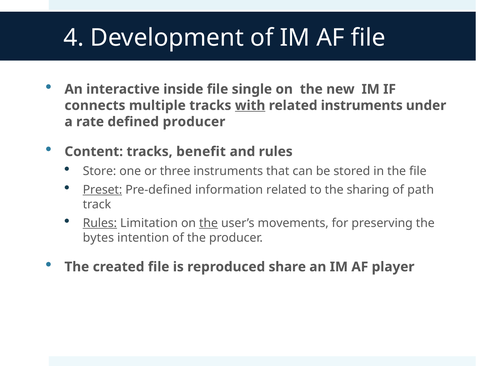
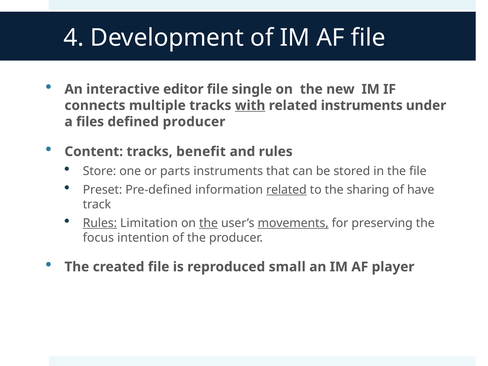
inside: inside -> editor
rate: rate -> files
three: three -> parts
Preset underline: present -> none
related at (286, 190) underline: none -> present
path: path -> have
movements underline: none -> present
bytes: bytes -> focus
share: share -> small
